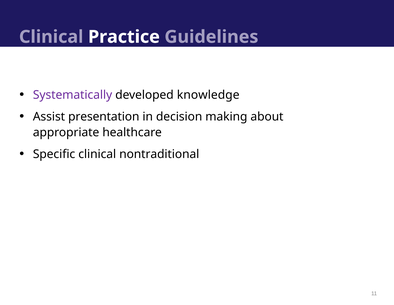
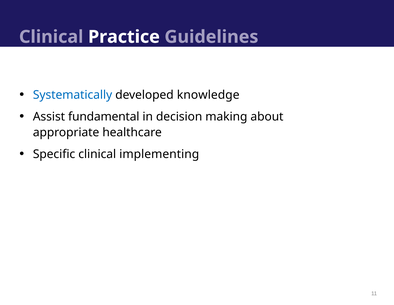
Systematically colour: purple -> blue
presentation: presentation -> fundamental
nontraditional: nontraditional -> implementing
